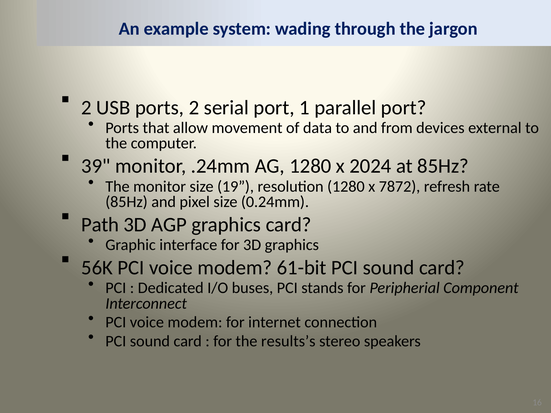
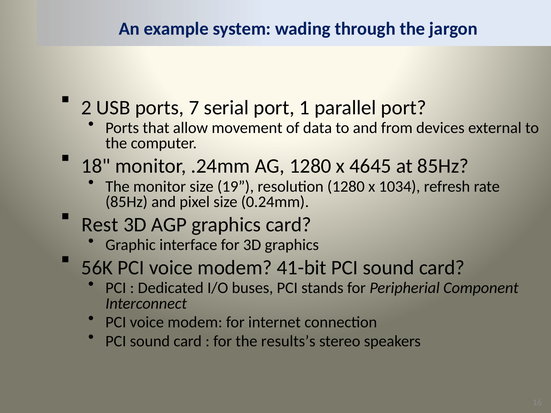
ports 2: 2 -> 7
39: 39 -> 18
2024: 2024 -> 4645
7872: 7872 -> 1034
Path: Path -> Rest
61-bit: 61-bit -> 41-bit
